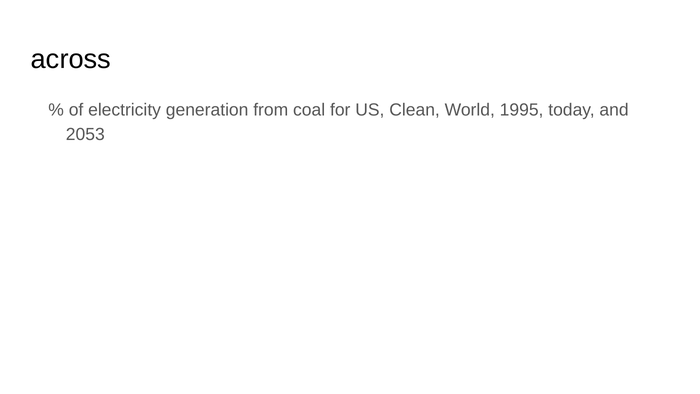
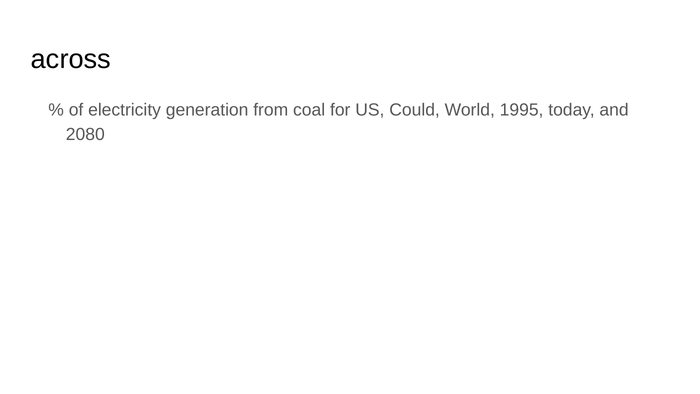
Clean: Clean -> Could
2053: 2053 -> 2080
